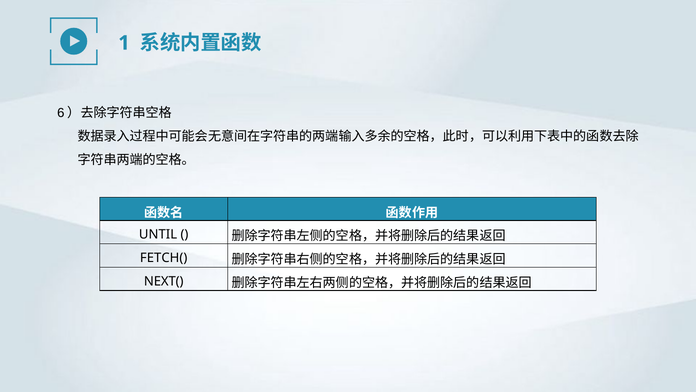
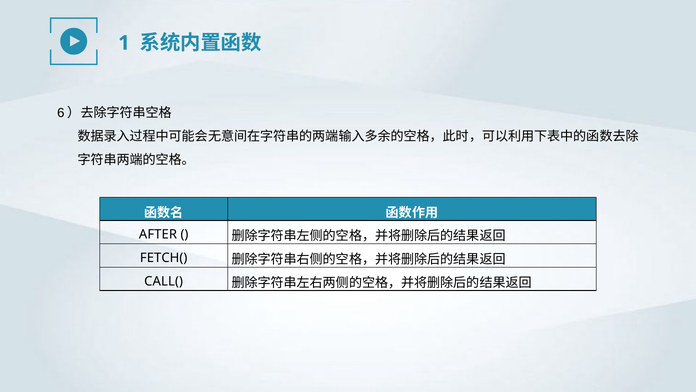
UNTIL: UNTIL -> AFTER
NEXT(: NEXT( -> CALL(
